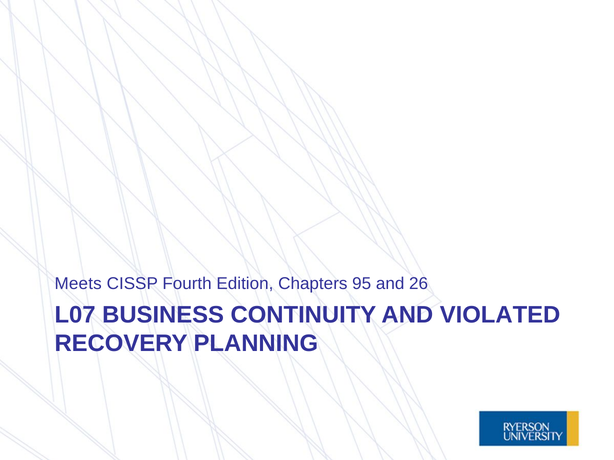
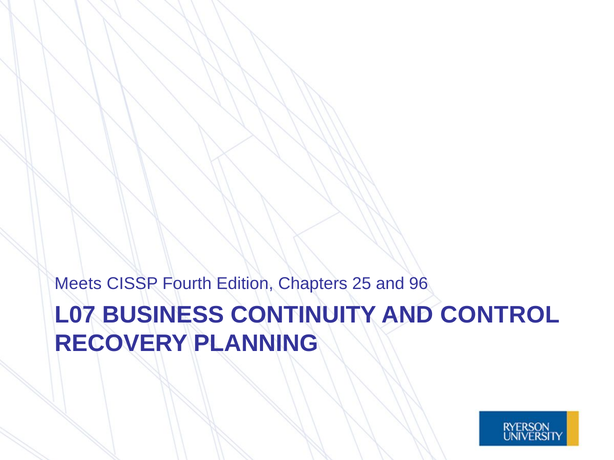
95: 95 -> 25
26: 26 -> 96
VIOLATED: VIOLATED -> CONTROL
